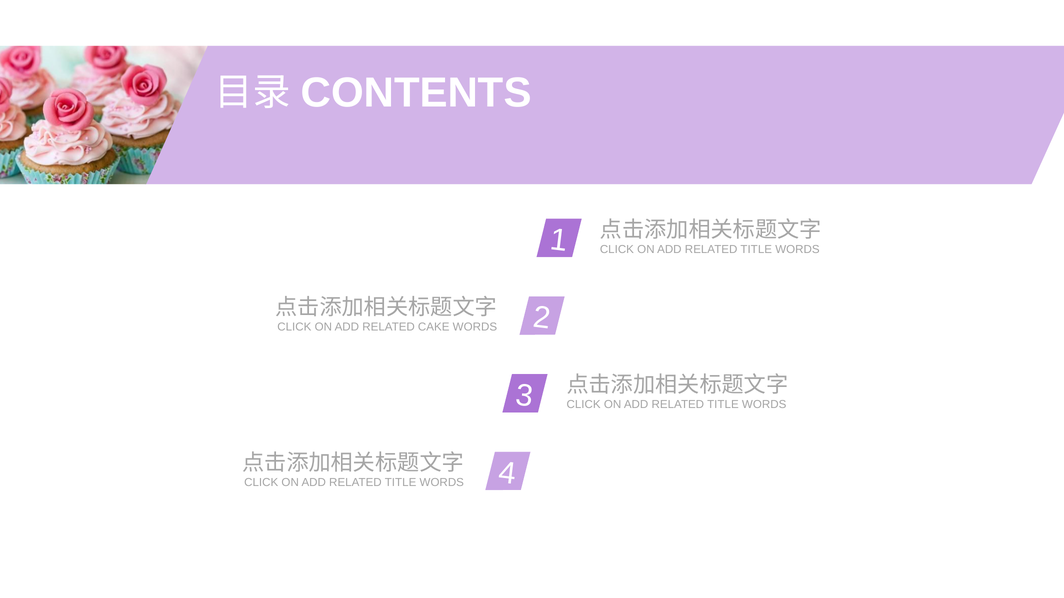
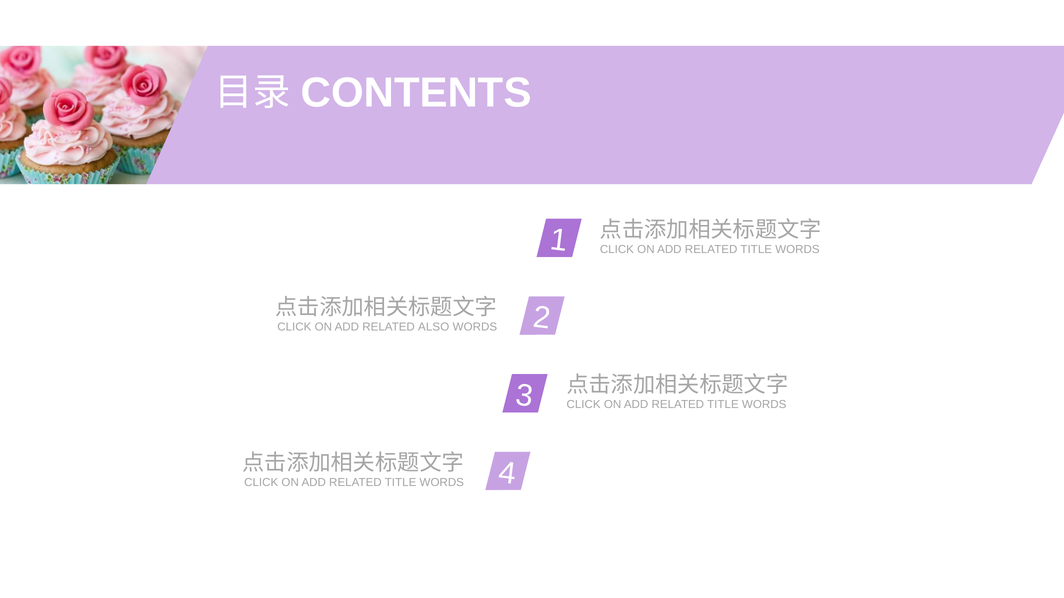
CAKE: CAKE -> ALSO
